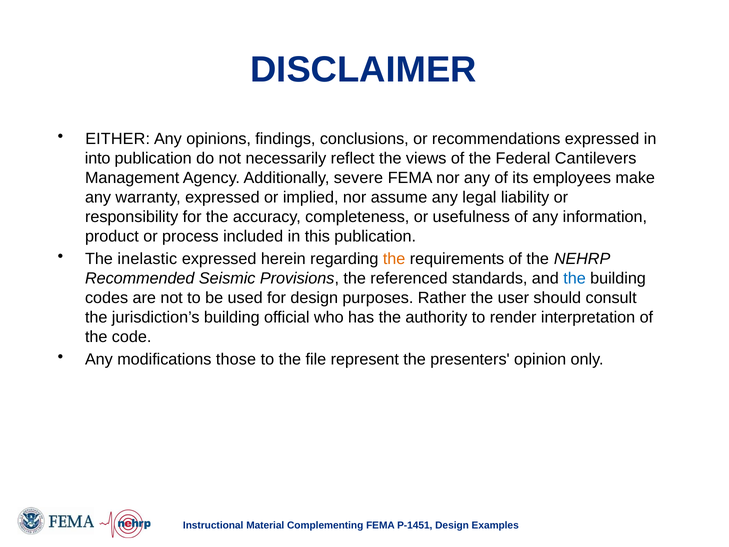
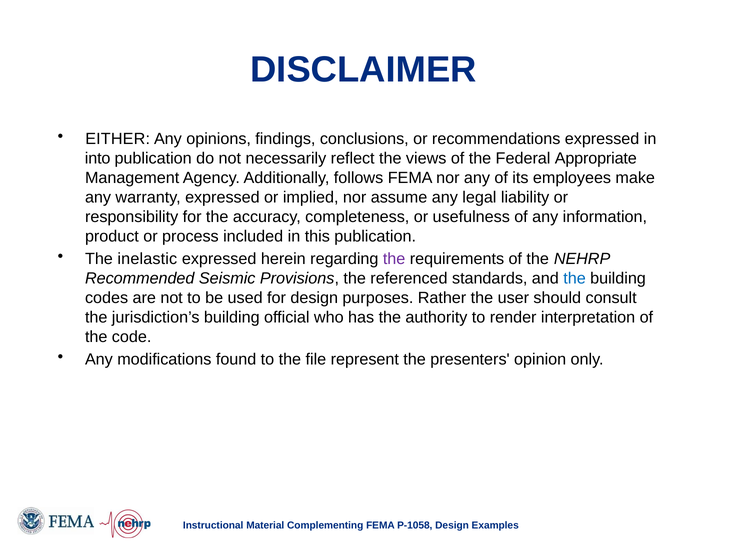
Cantilevers: Cantilevers -> Appropriate
severe: severe -> follows
the at (394, 259) colour: orange -> purple
those: those -> found
P-1451: P-1451 -> P-1058
